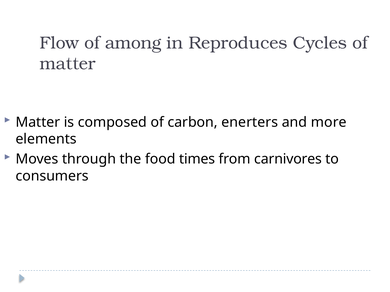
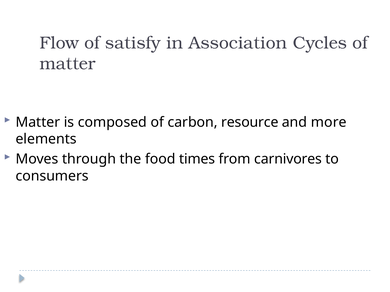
among: among -> satisfy
Reproduces: Reproduces -> Association
enerters: enerters -> resource
